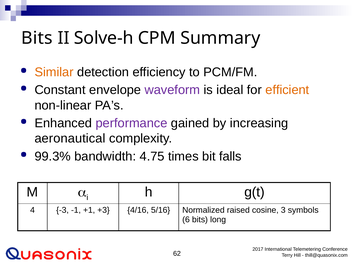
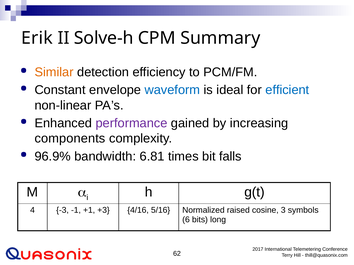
Bits at (37, 38): Bits -> Erik
waveform colour: purple -> blue
efficient colour: orange -> blue
aeronautical: aeronautical -> components
99.3%: 99.3% -> 96.9%
4.75: 4.75 -> 6.81
